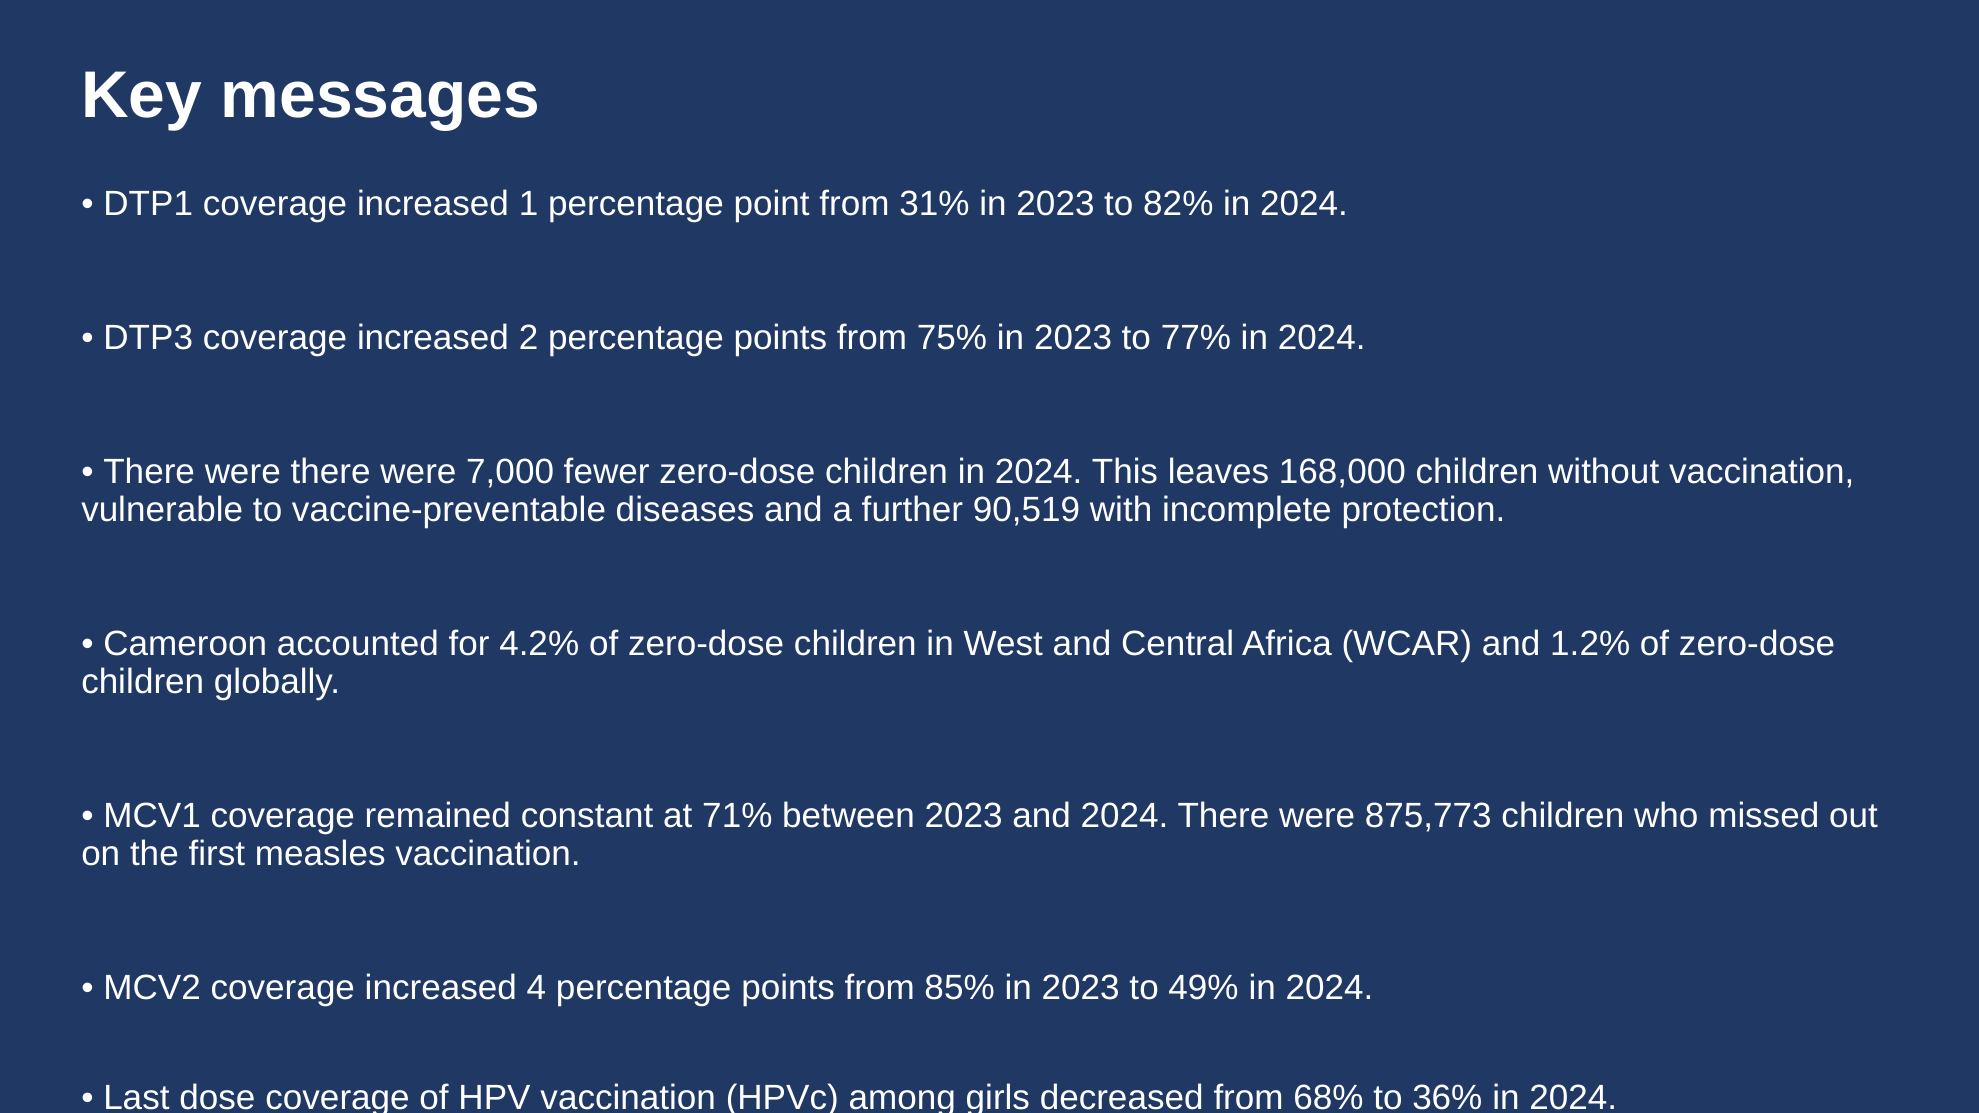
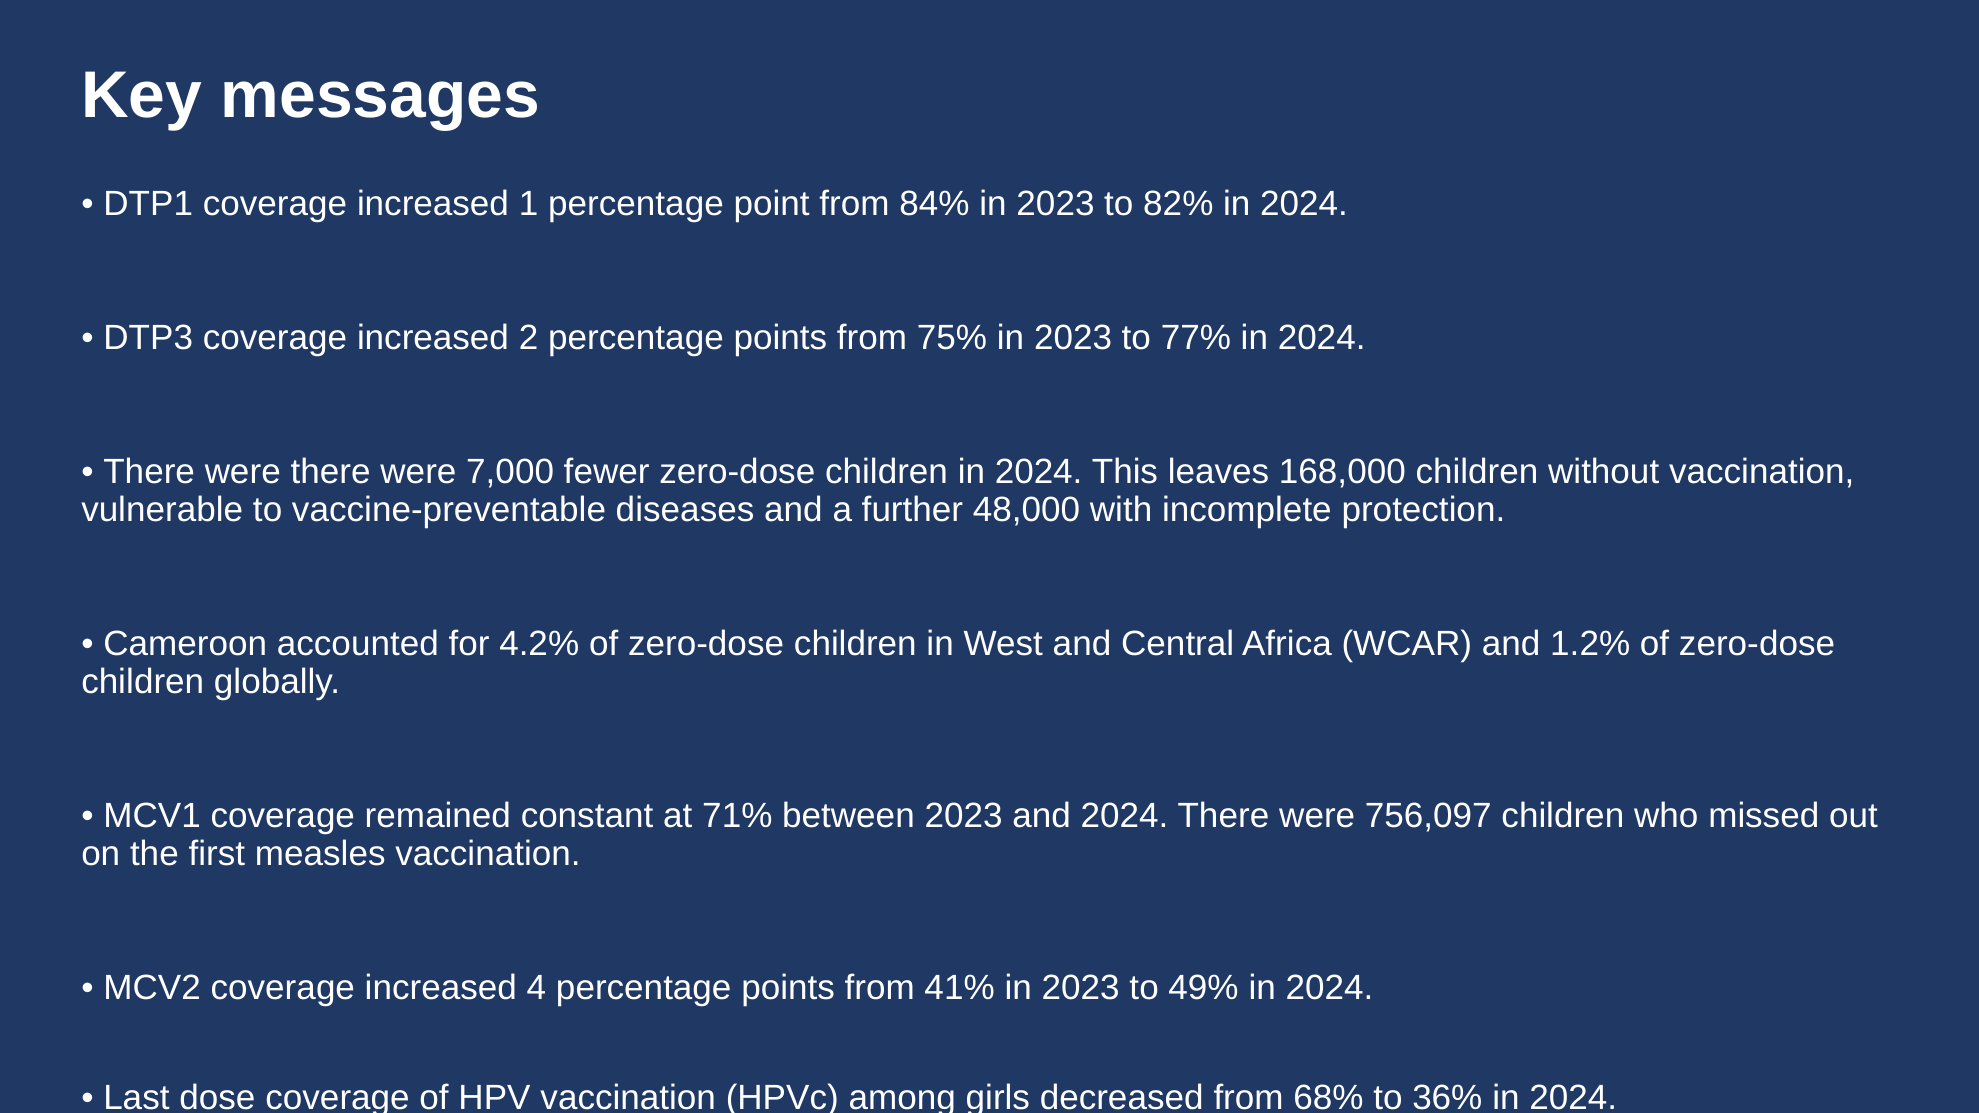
31%: 31% -> 84%
90,519: 90,519 -> 48,000
875,773: 875,773 -> 756,097
85%: 85% -> 41%
